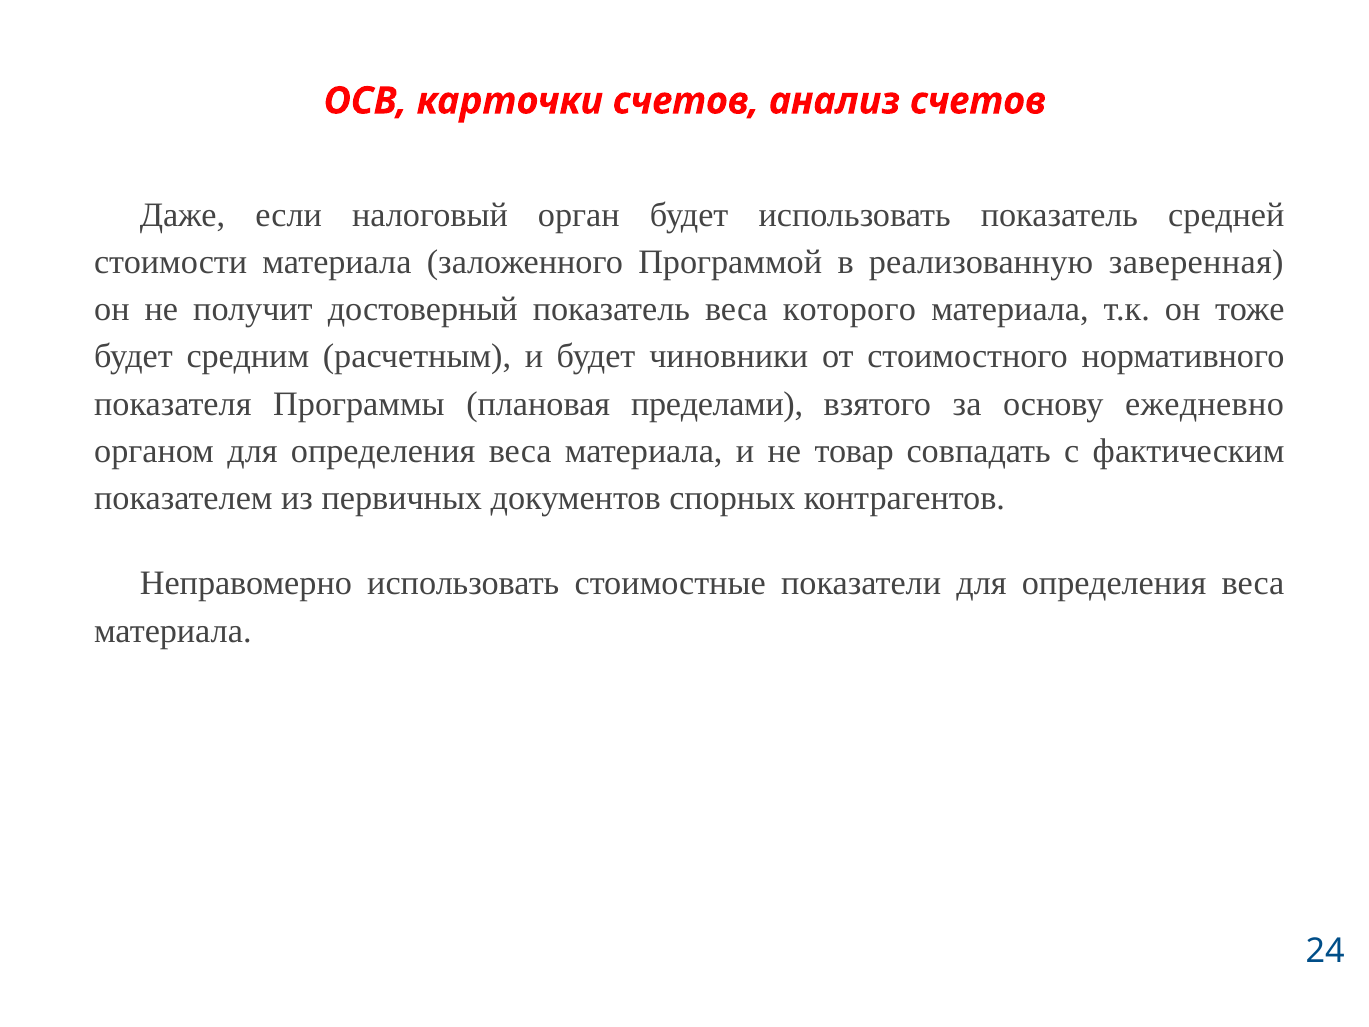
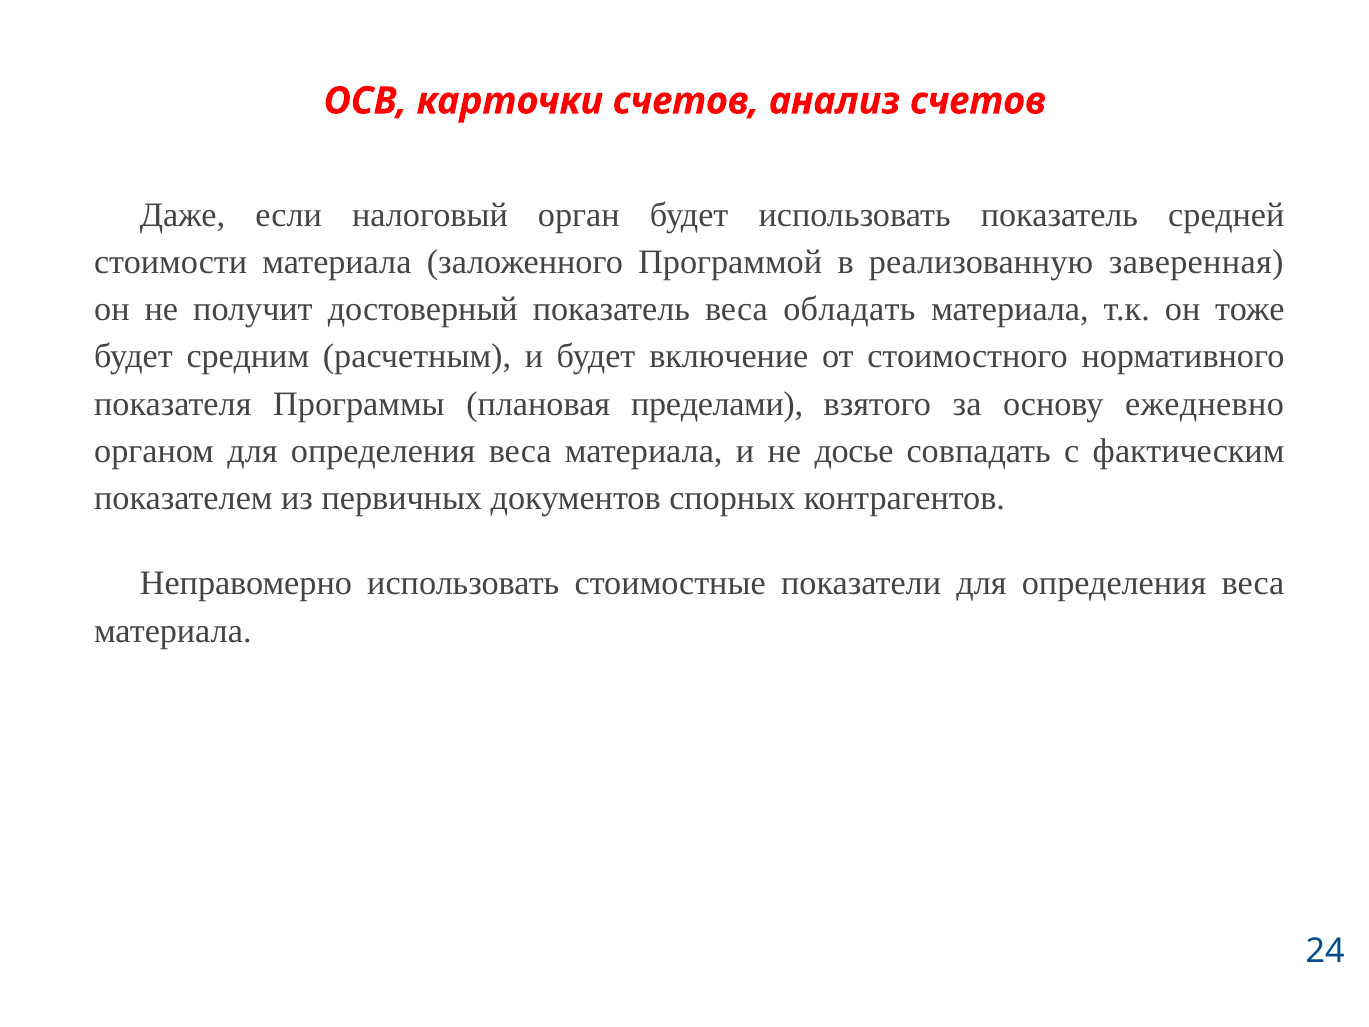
которого: которого -> обладать
чиновники: чиновники -> включение
товар: товар -> досье
